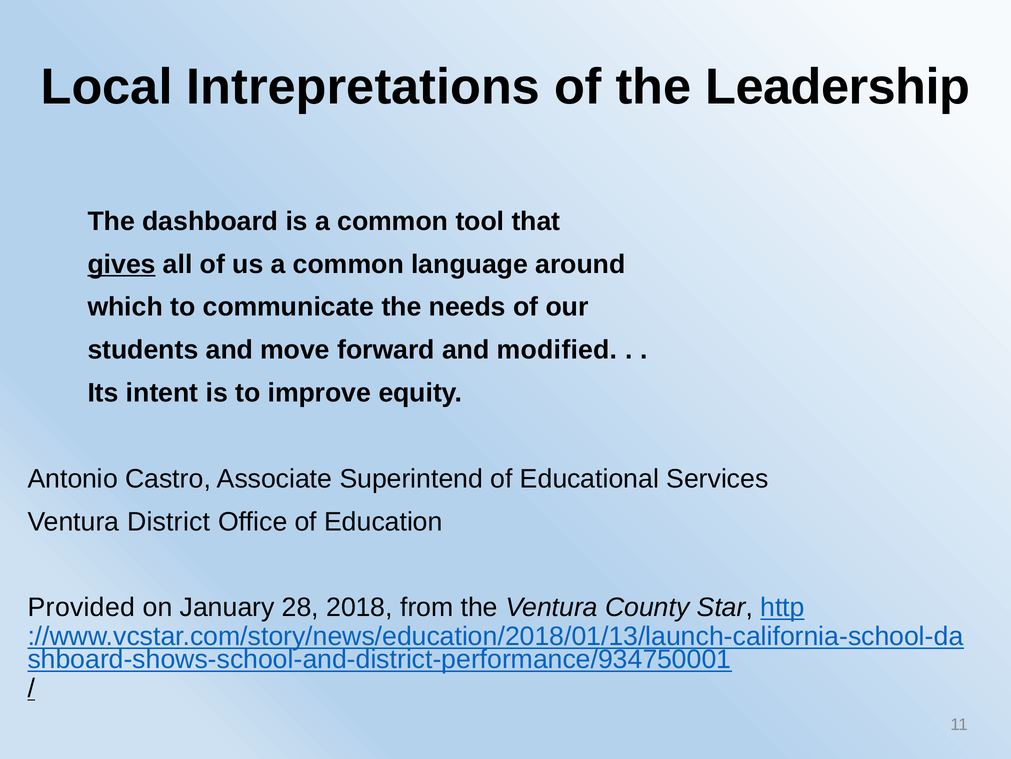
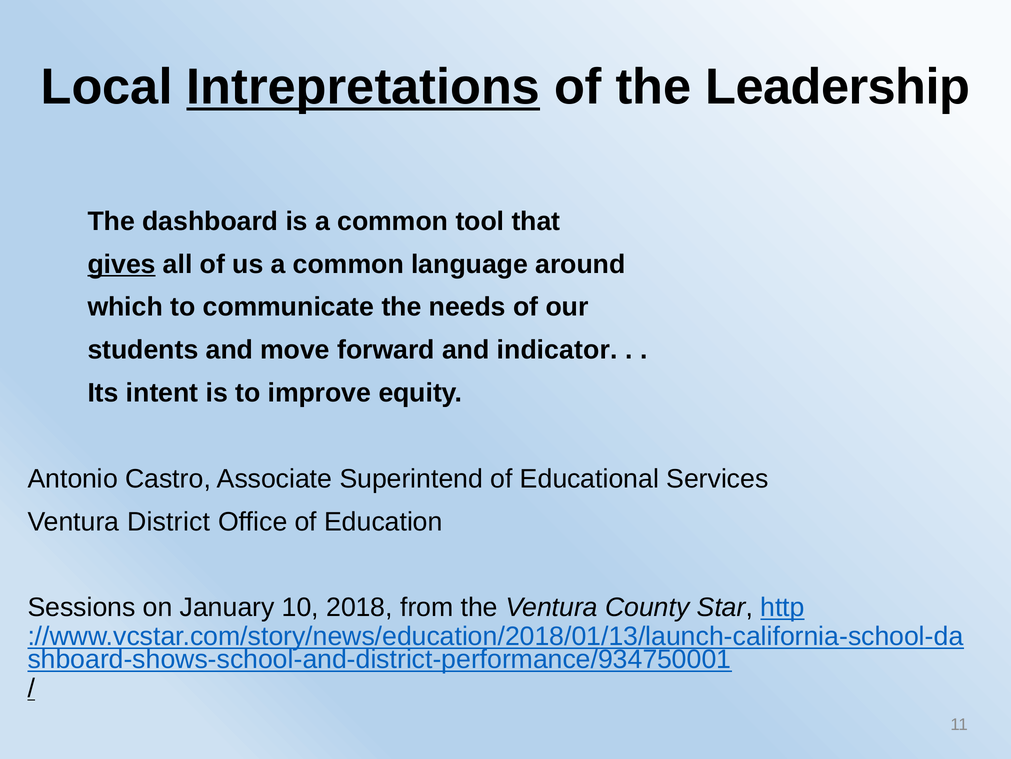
Intrepretations underline: none -> present
modified: modified -> indicator
Provided: Provided -> Sessions
28: 28 -> 10
